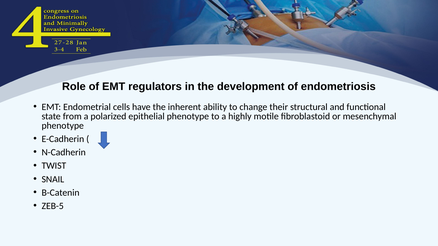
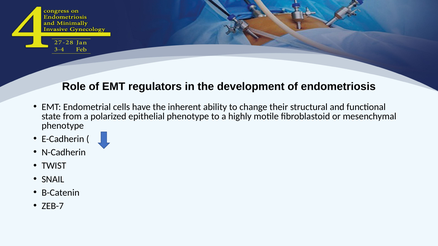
ZEB-5: ZEB-5 -> ZEB-7
